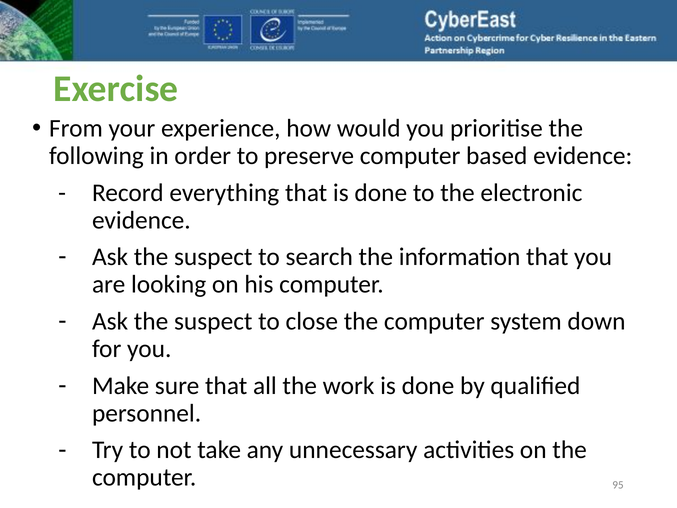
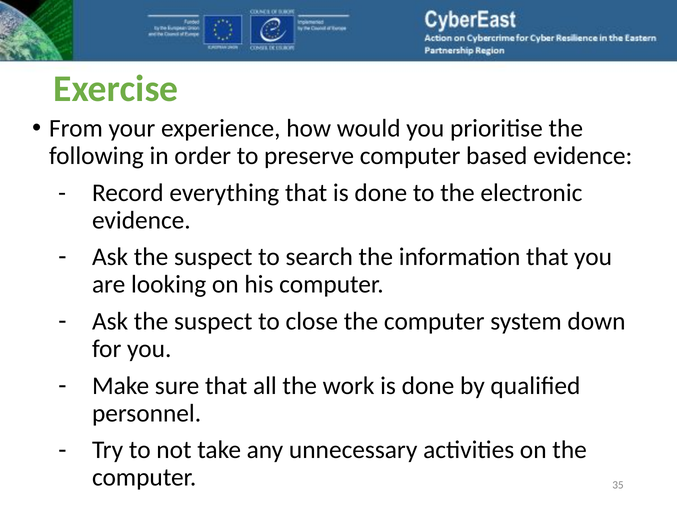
95: 95 -> 35
